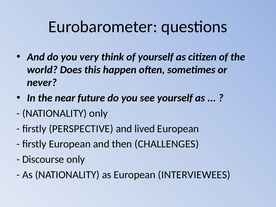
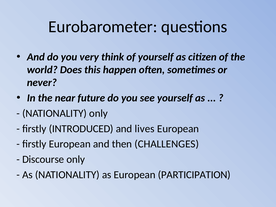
PERSPECTIVE: PERSPECTIVE -> INTRODUCED
lived: lived -> lives
INTERVIEWEES: INTERVIEWEES -> PARTICIPATION
